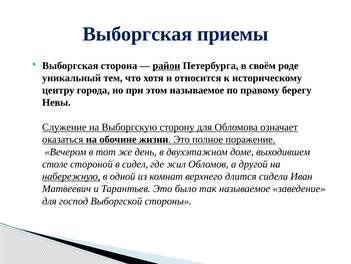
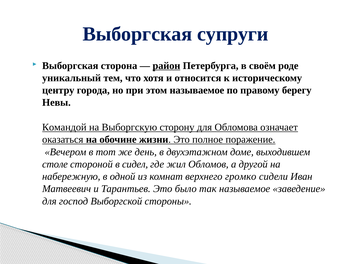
приемы: приемы -> супруги
Служение: Служение -> Командой
набережную underline: present -> none
длится: длится -> громко
